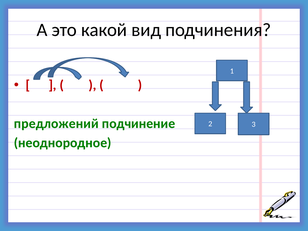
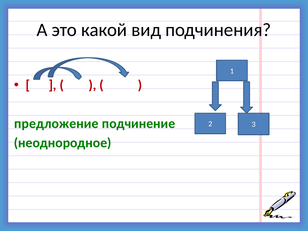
предложений: предложений -> предложение
